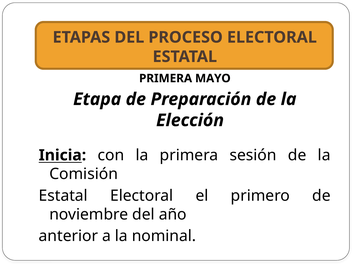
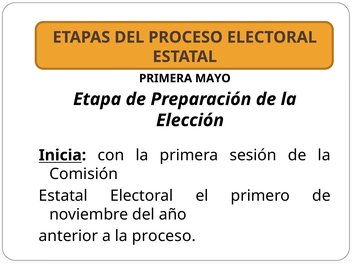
la nominal: nominal -> proceso
